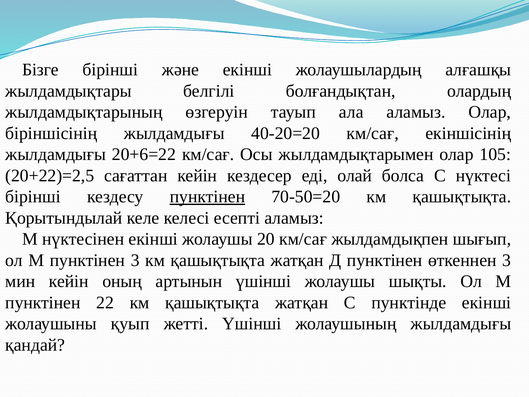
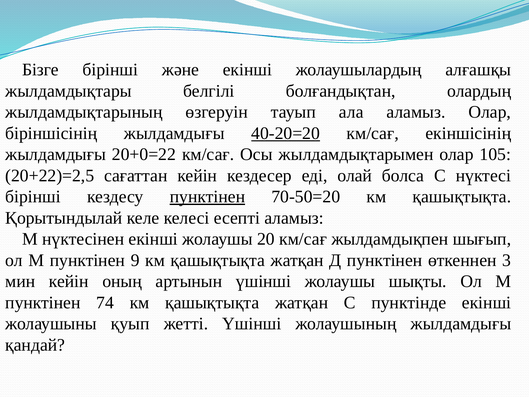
40-20=20 underline: none -> present
20+6=22: 20+6=22 -> 20+0=22
пунктінен 3: 3 -> 9
22: 22 -> 74
